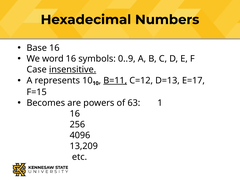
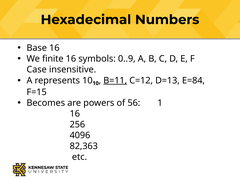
word: word -> finite
insensitive underline: present -> none
E=17: E=17 -> E=84
63: 63 -> 56
13,209: 13,209 -> 82,363
